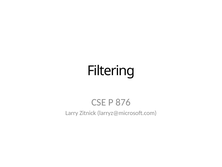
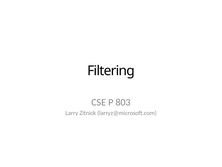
876: 876 -> 803
